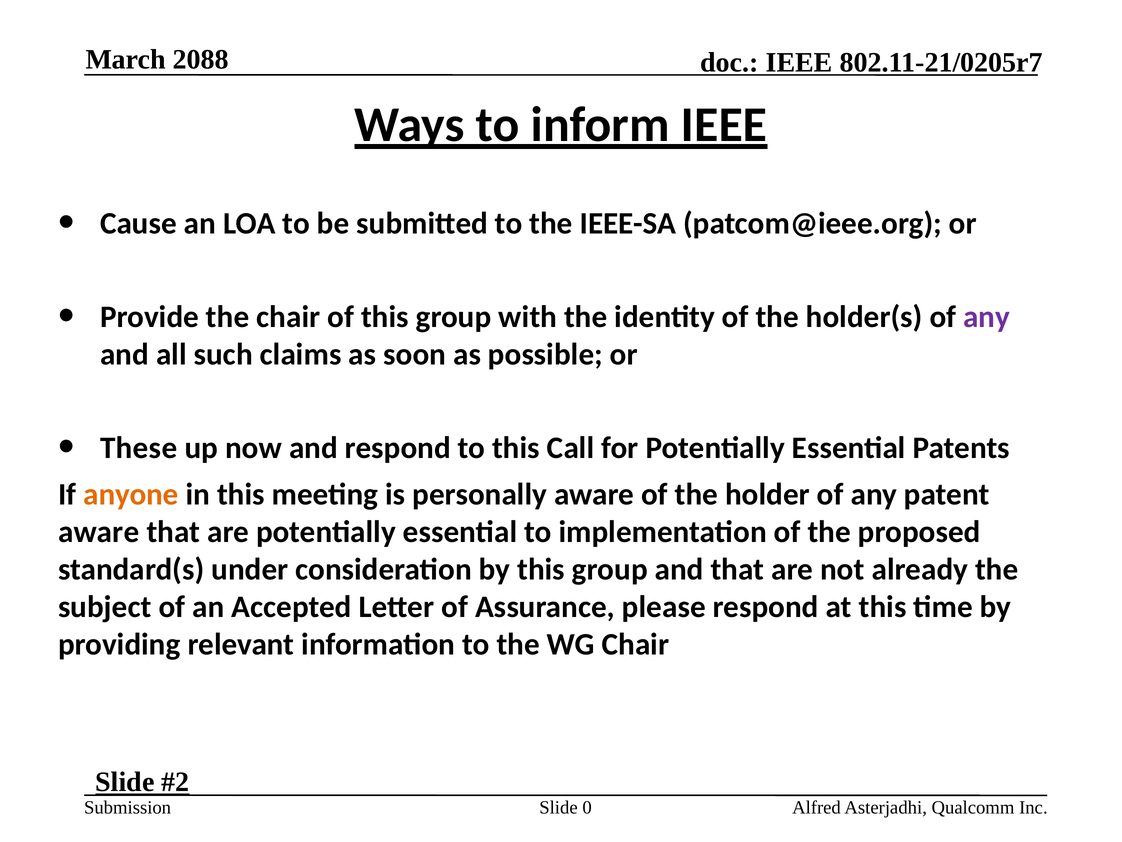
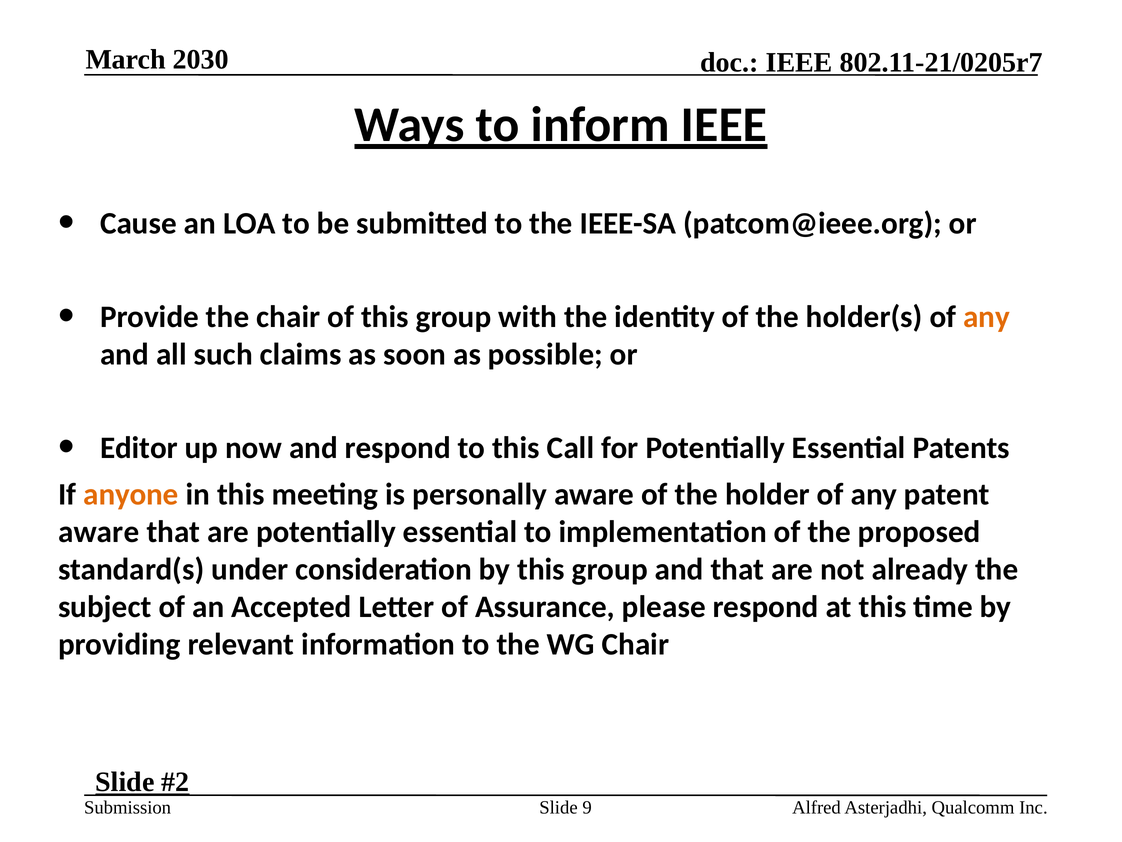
2088: 2088 -> 2030
any at (987, 317) colour: purple -> orange
These: These -> Editor
0: 0 -> 9
